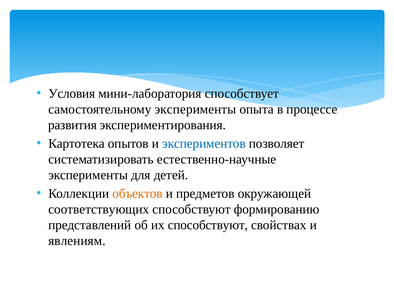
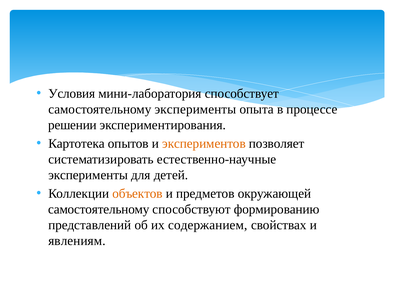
развития: развития -> решении
экспериментов colour: blue -> orange
соответствующих at (99, 209): соответствующих -> самостоятельному
их способствуют: способствуют -> содержанием
